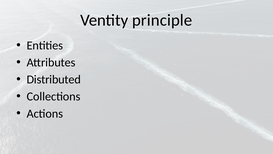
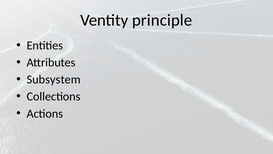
Distributed: Distributed -> Subsystem
